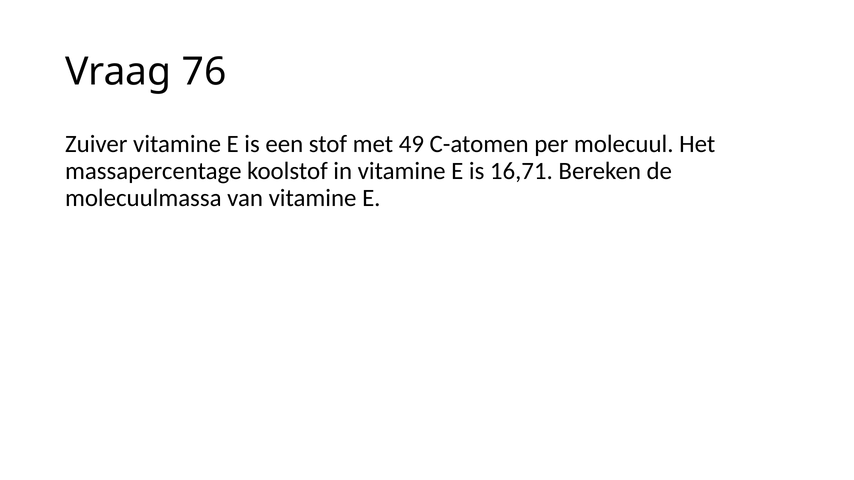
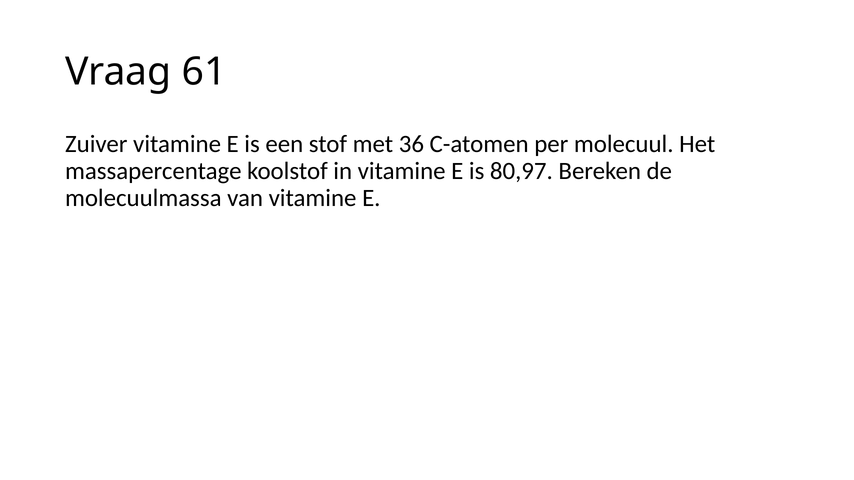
76: 76 -> 61
49: 49 -> 36
16,71: 16,71 -> 80,97
